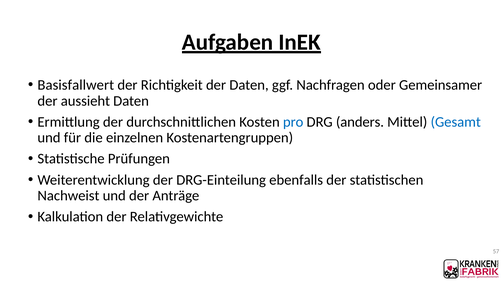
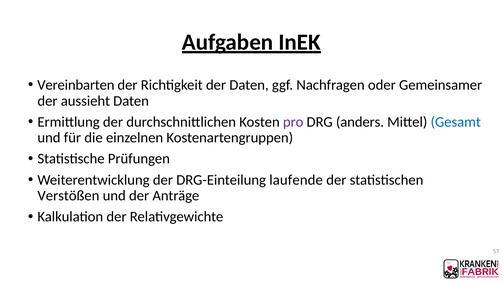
Basisfallwert: Basisfallwert -> Vereinbarten
pro colour: blue -> purple
ebenfalls: ebenfalls -> laufende
Nachweist: Nachweist -> Verstößen
